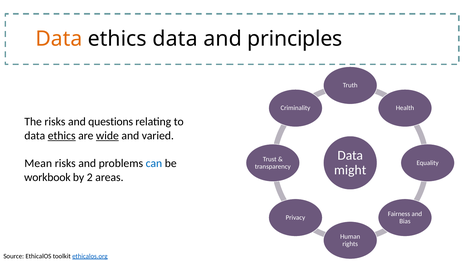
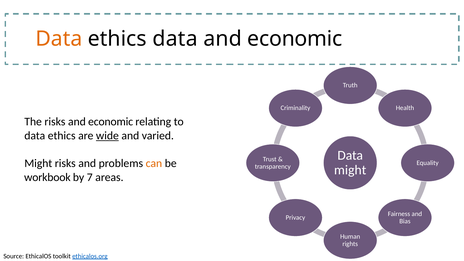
principles at (295, 39): principles -> economic
risks and questions: questions -> economic
ethics at (62, 136) underline: present -> none
Mean at (38, 163): Mean -> Might
can colour: blue -> orange
2: 2 -> 7
